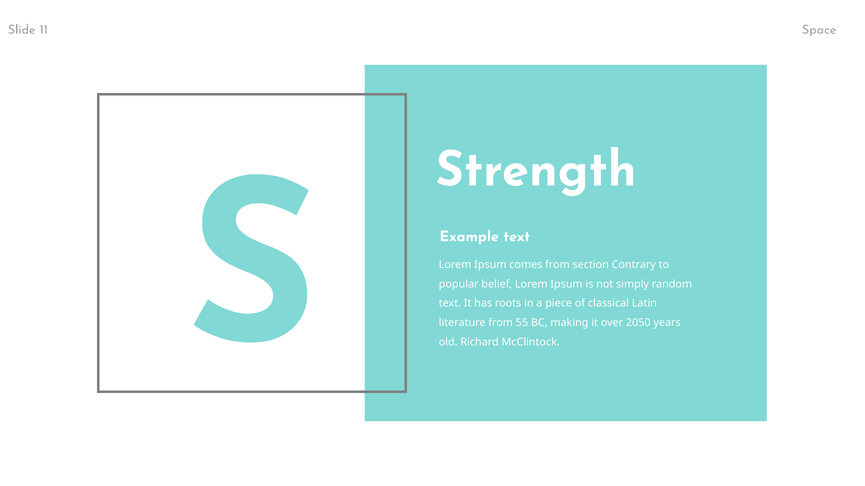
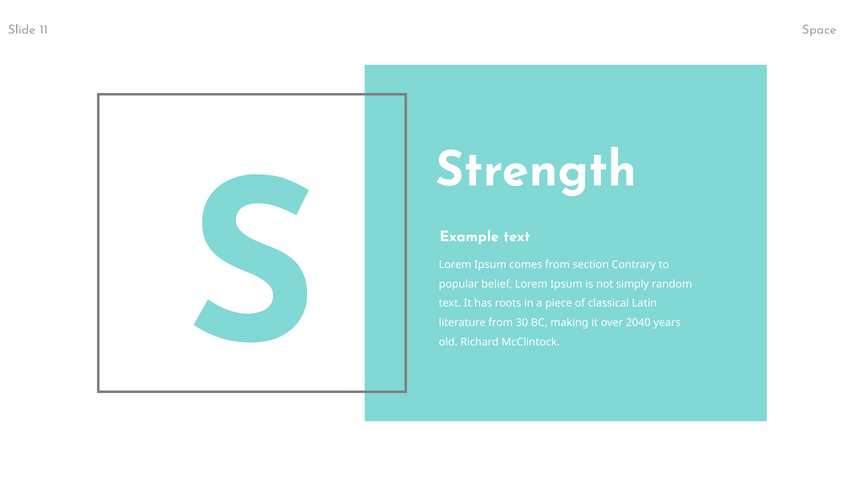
55: 55 -> 30
2050: 2050 -> 2040
